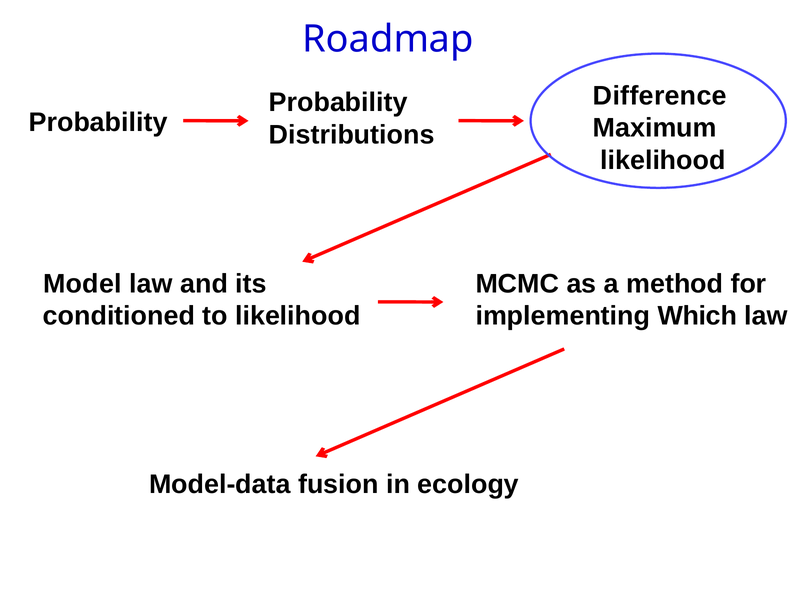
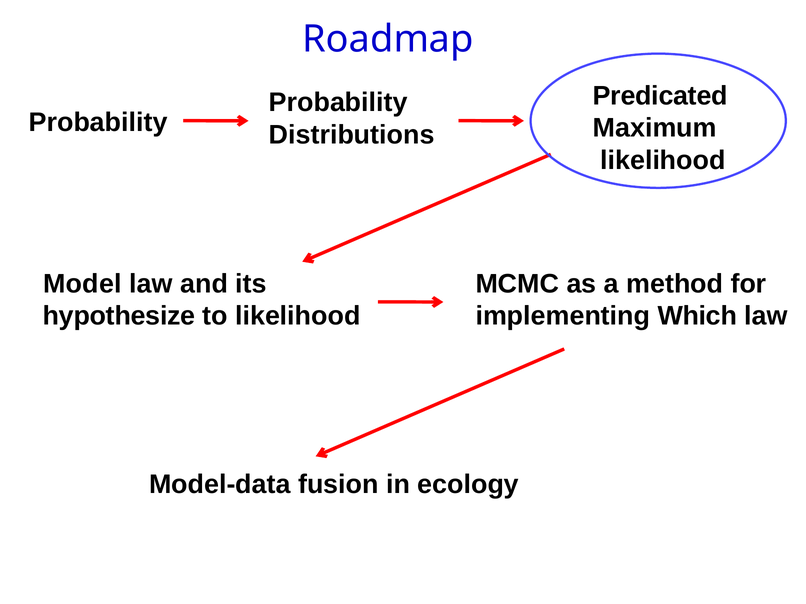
Difference: Difference -> Predicated
conditioned: conditioned -> hypothesize
